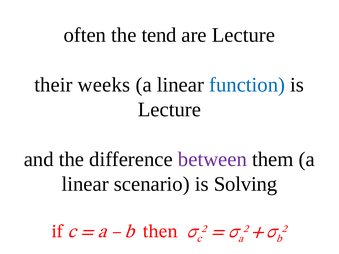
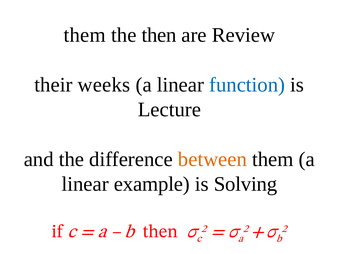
often at (85, 35): often -> them
the tend: tend -> then
are Lecture: Lecture -> Review
between colour: purple -> orange
scenario: scenario -> example
